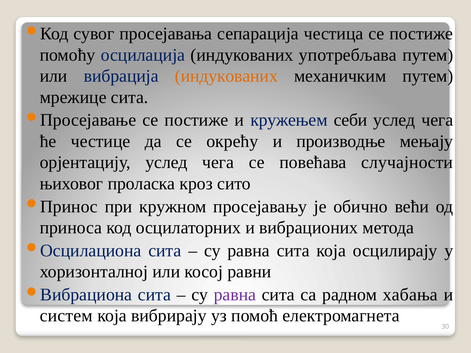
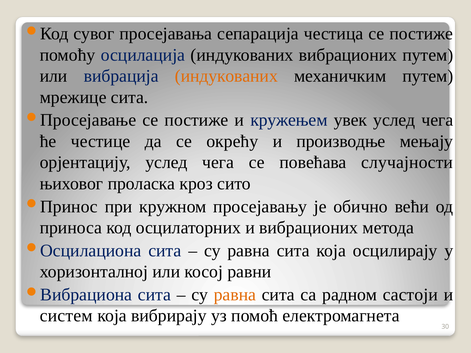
индукованих употребљава: употребљава -> вибрационих
себи: себи -> увек
равна at (235, 295) colour: purple -> orange
хабања: хабања -> састоји
